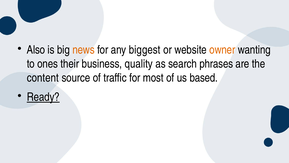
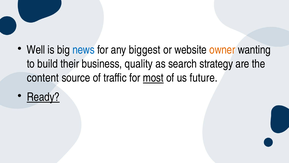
Also: Also -> Well
news colour: orange -> blue
ones: ones -> build
phrases: phrases -> strategy
most underline: none -> present
based: based -> future
